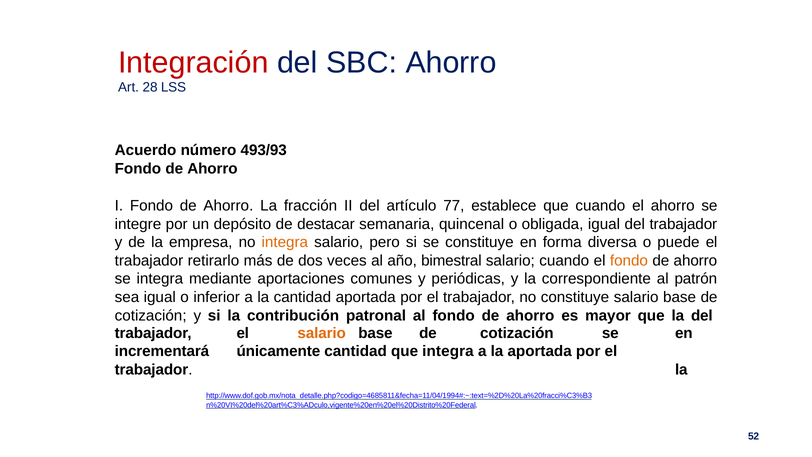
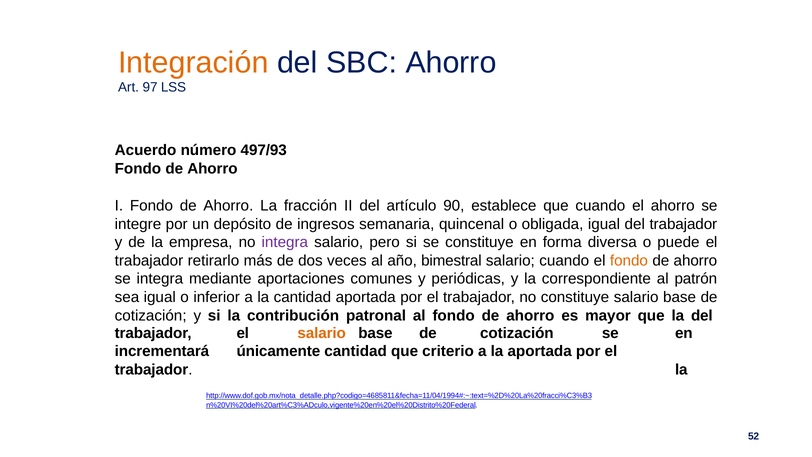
Integración colour: red -> orange
28: 28 -> 97
493/93: 493/93 -> 497/93
77: 77 -> 90
destacar: destacar -> ingresos
integra at (285, 242) colour: orange -> purple
que integra: integra -> criterio
